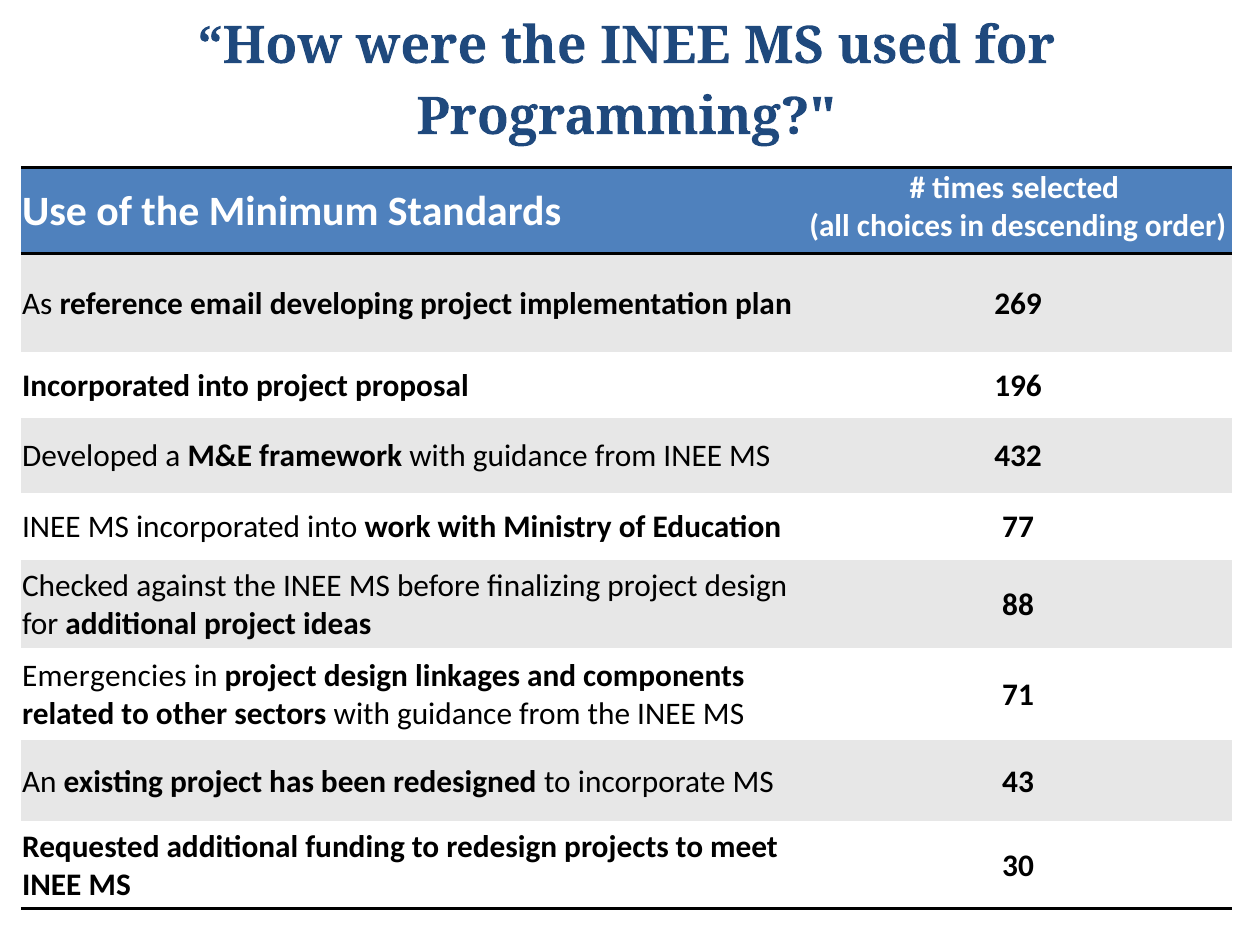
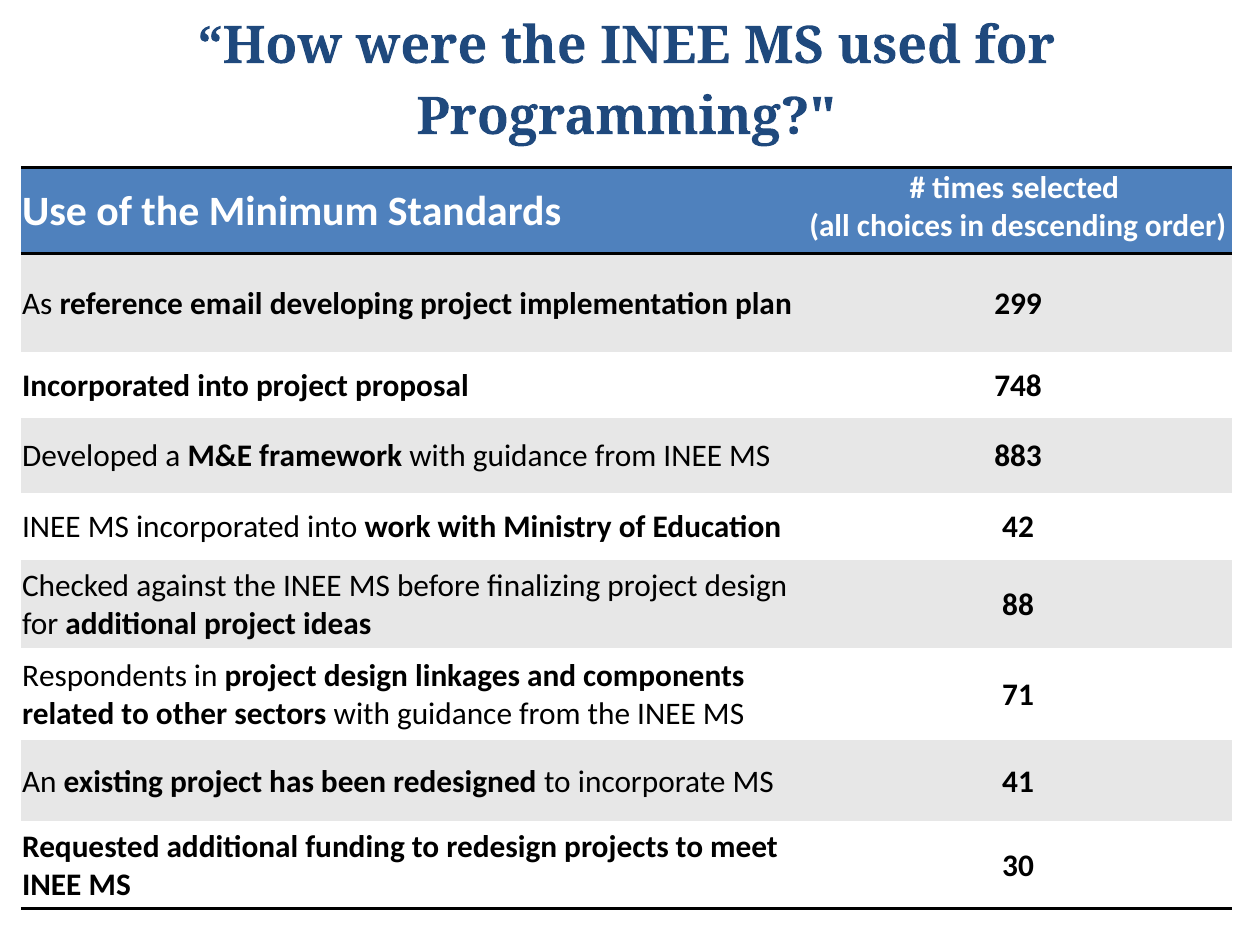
269: 269 -> 299
196: 196 -> 748
432: 432 -> 883
77: 77 -> 42
Emergencies: Emergencies -> Respondents
43: 43 -> 41
